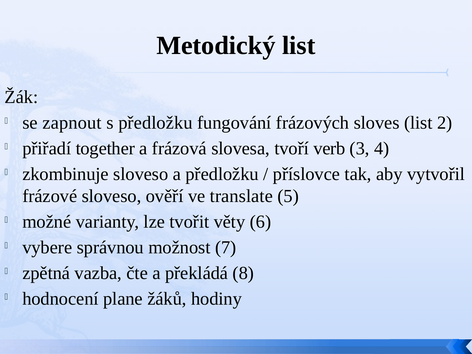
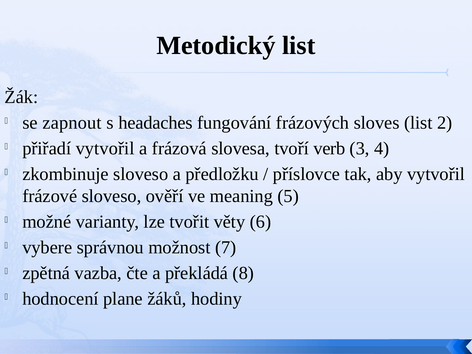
s předložku: předložku -> headaches
přiřadí together: together -> vytvořil
translate: translate -> meaning
